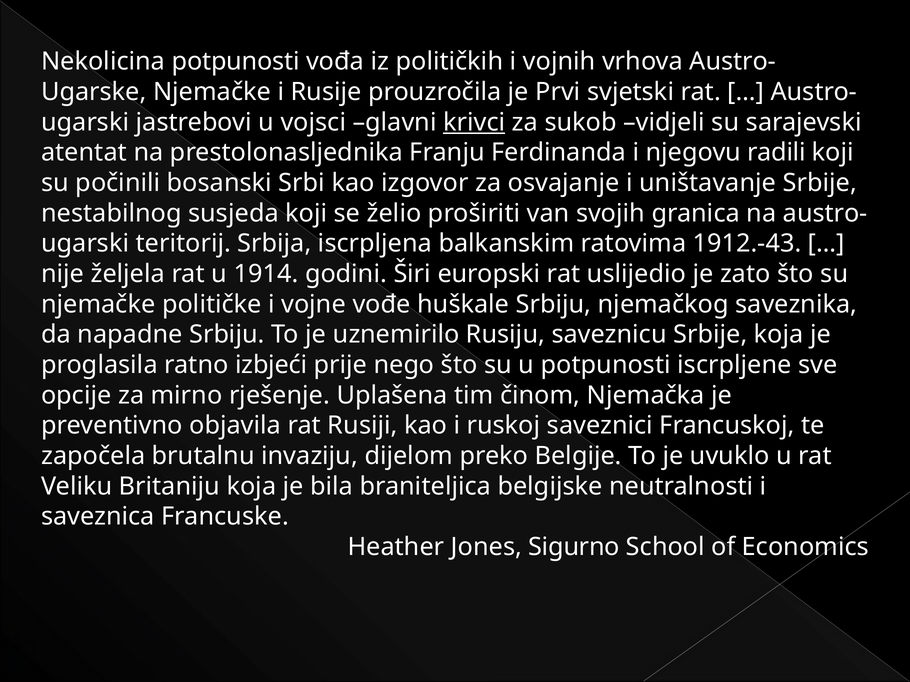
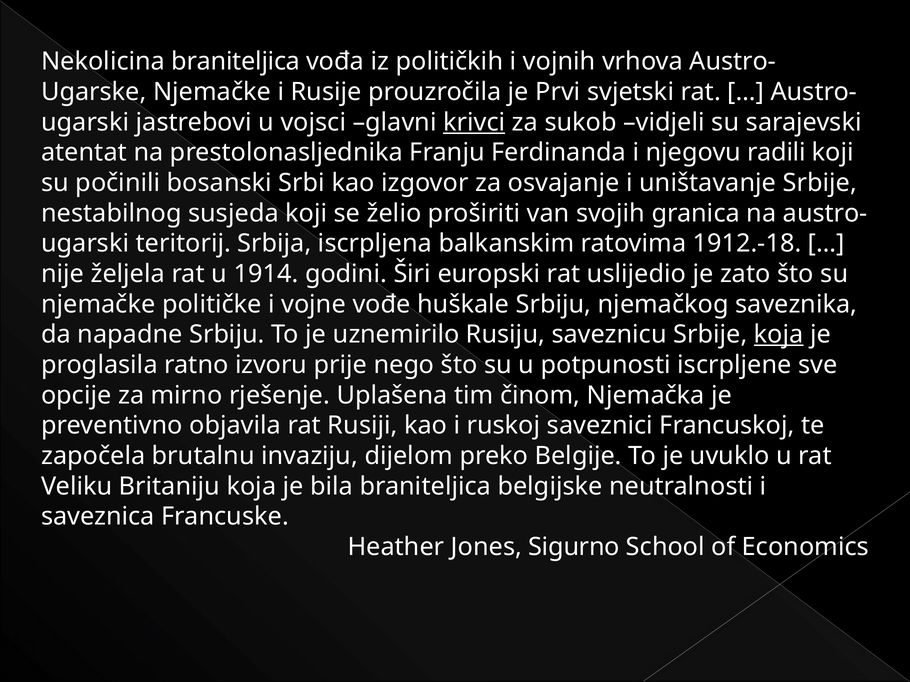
Nekolicina potpunosti: potpunosti -> braniteljica
1912.-43: 1912.-43 -> 1912.-18
koja at (779, 335) underline: none -> present
izbjeći: izbjeći -> izvoru
